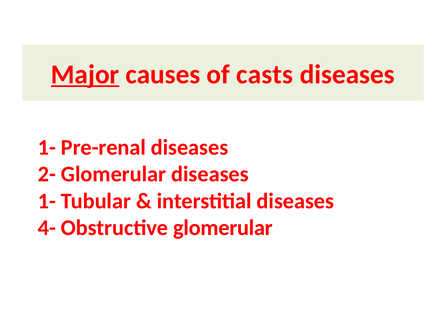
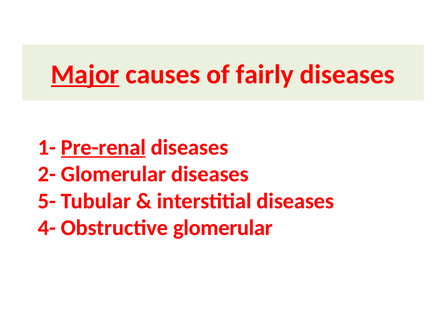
casts: casts -> fairly
Pre-renal underline: none -> present
1- at (47, 201): 1- -> 5-
